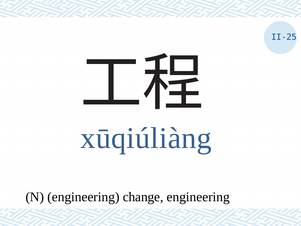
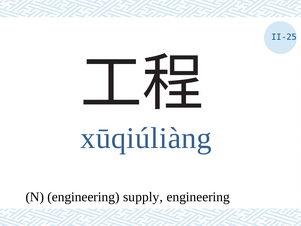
change: change -> supply
